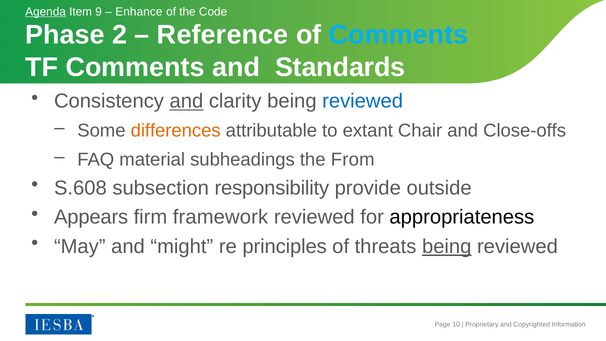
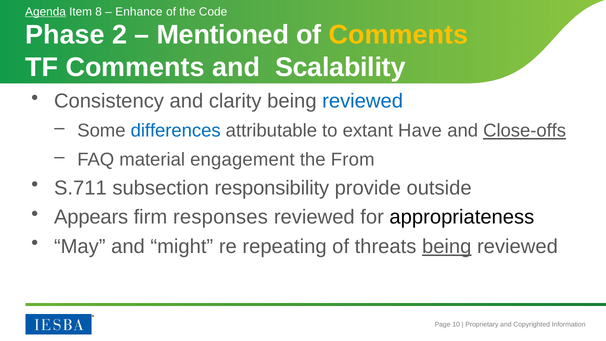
9: 9 -> 8
Reference: Reference -> Mentioned
Comments at (398, 35) colour: light blue -> yellow
Standards: Standards -> Scalability
and at (186, 101) underline: present -> none
differences colour: orange -> blue
Chair: Chair -> Have
Close-offs underline: none -> present
subheadings: subheadings -> engagement
S.608: S.608 -> S.711
framework: framework -> responses
principles: principles -> repeating
